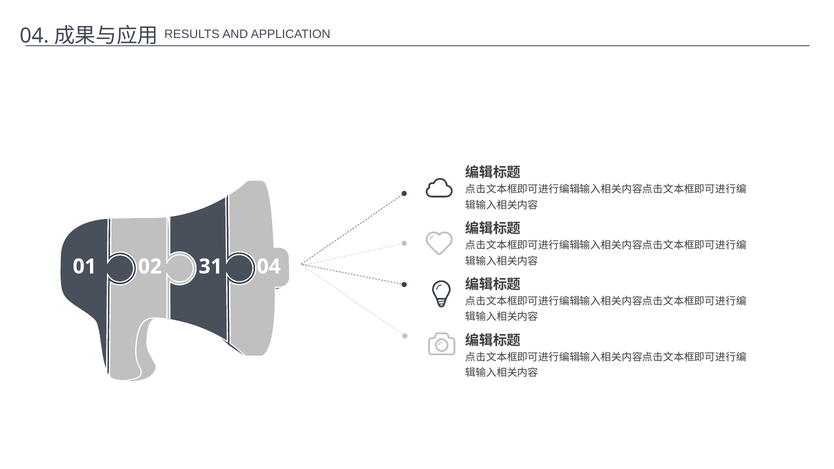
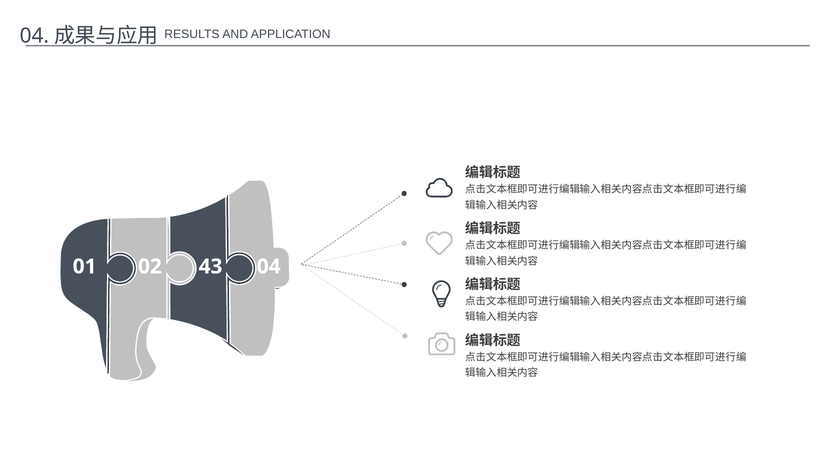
31: 31 -> 43
